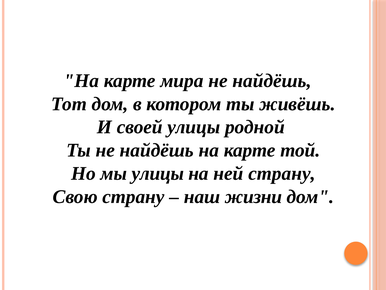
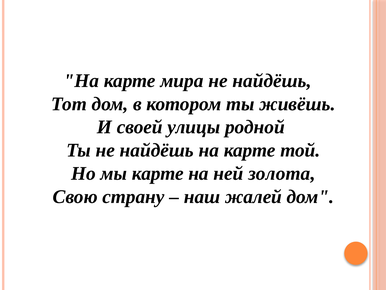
мы улицы: улицы -> карте
ней страну: страну -> золота
жизни: жизни -> жалей
